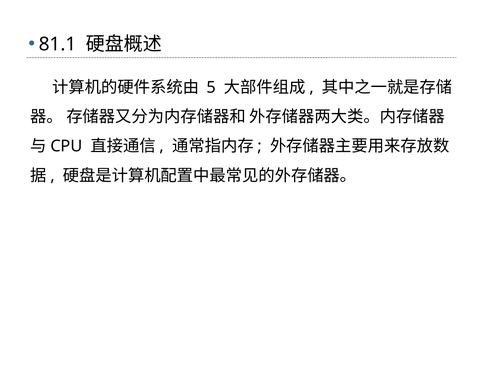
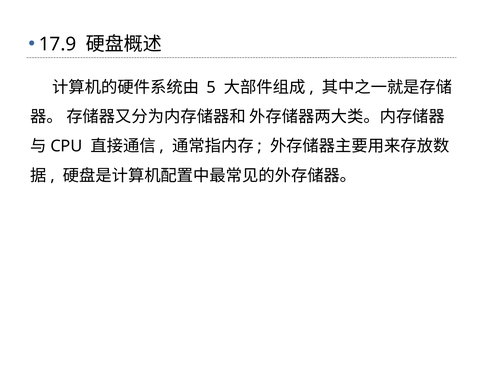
81.1: 81.1 -> 17.9
